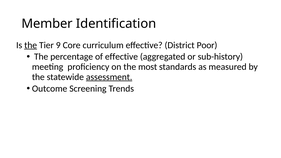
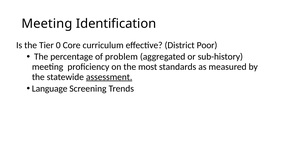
Member at (47, 24): Member -> Meeting
the at (31, 45) underline: present -> none
9: 9 -> 0
of effective: effective -> problem
Outcome: Outcome -> Language
